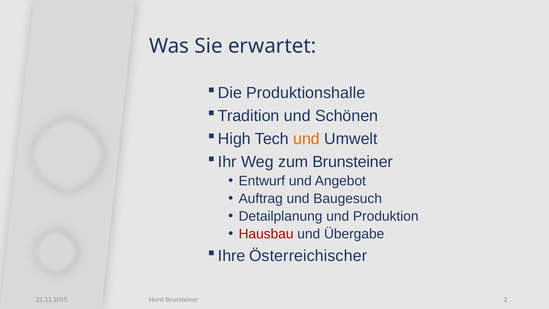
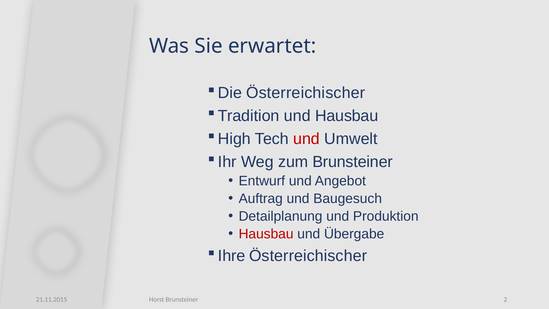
Produktionshalle at (306, 93): Produktionshalle -> Österreichischer
und Schönen: Schönen -> Hausbau
und at (307, 139) colour: orange -> red
